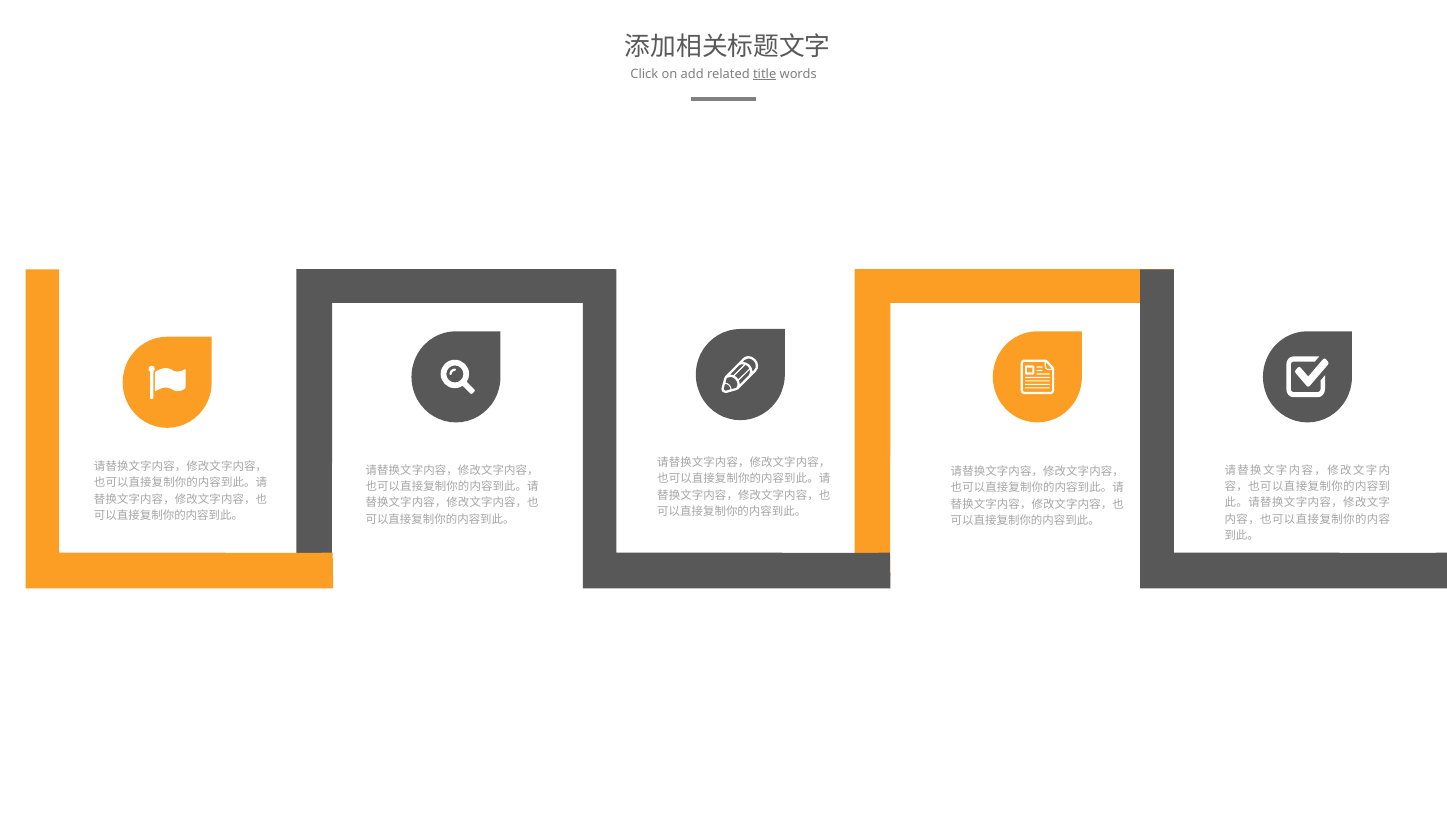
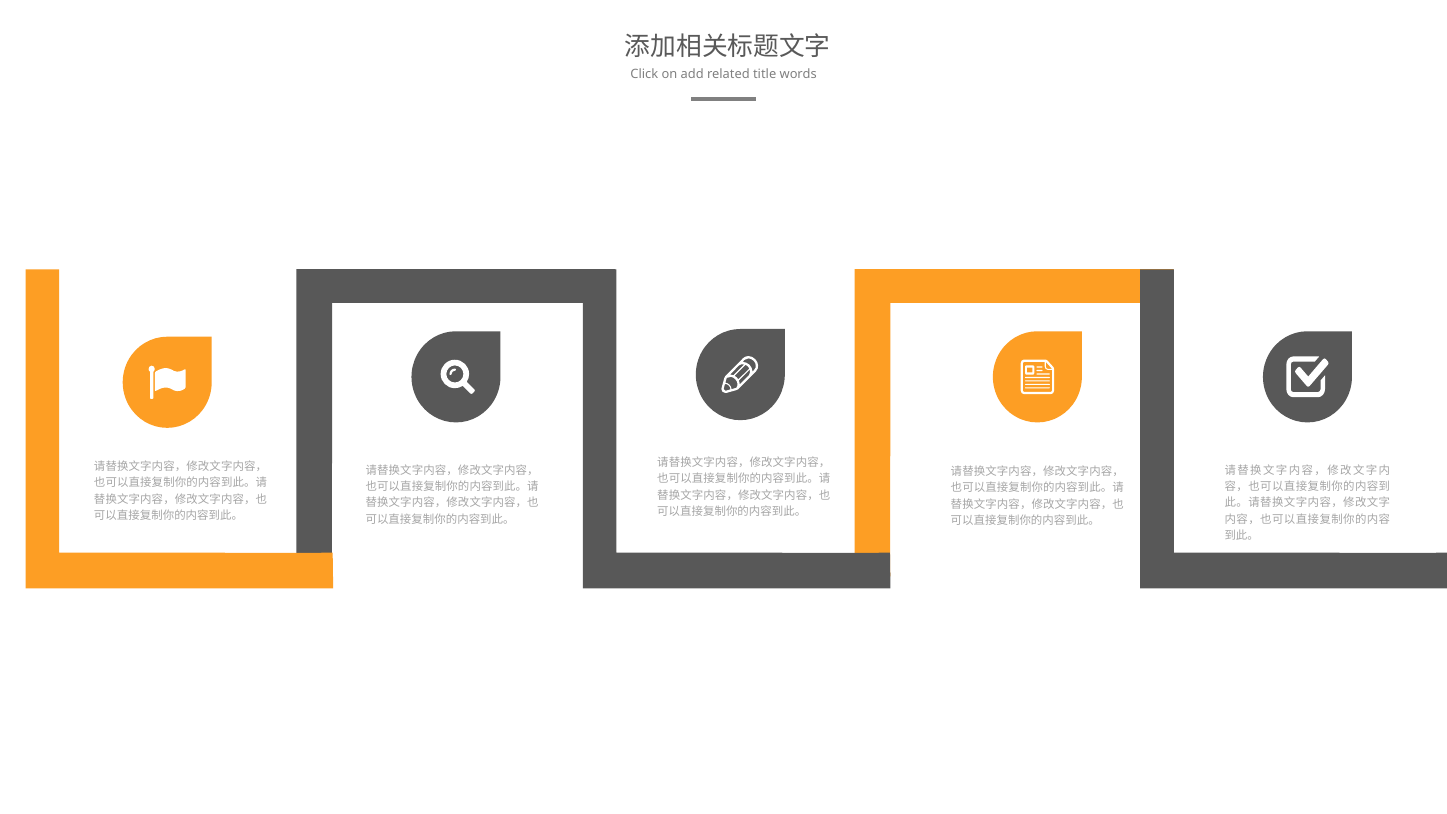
title underline: present -> none
